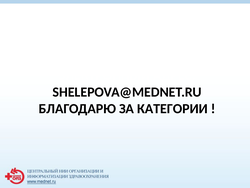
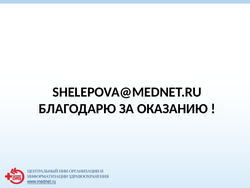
КАТЕГОРИИ: КАТЕГОРИИ -> ОКАЗАНИЮ
